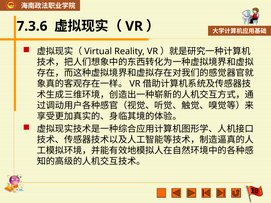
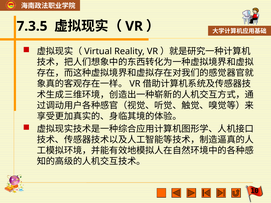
7.3.6: 7.3.6 -> 7.3.5
